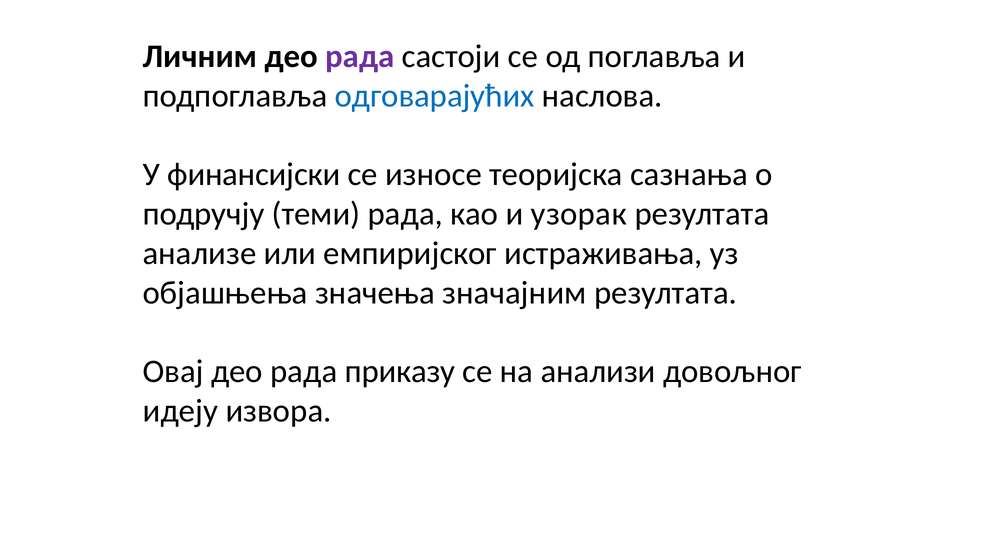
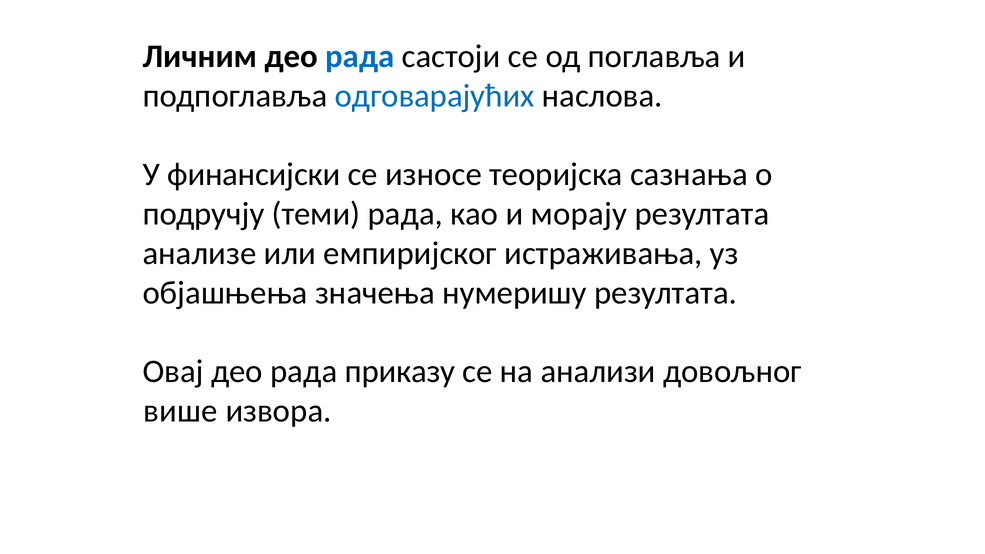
рада at (360, 56) colour: purple -> blue
узорак: узорак -> морају
значајним: значајним -> нумеришу
идеју: идеју -> више
